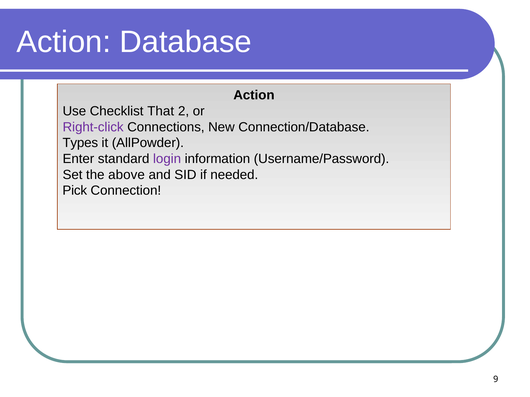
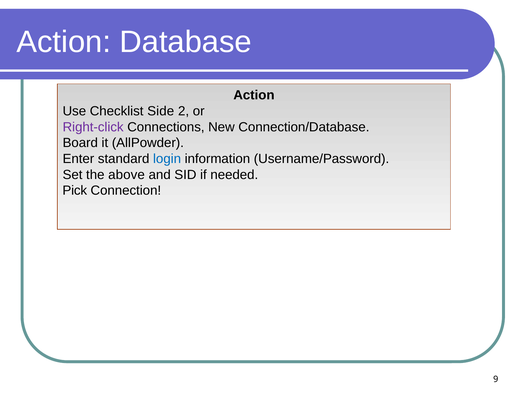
That: That -> Side
Types: Types -> Board
login colour: purple -> blue
